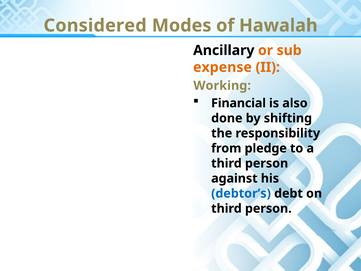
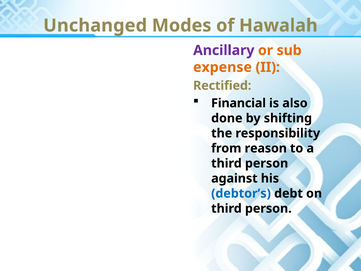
Considered: Considered -> Unchanged
Ancillary colour: black -> purple
Working: Working -> Rectified
pledge: pledge -> reason
